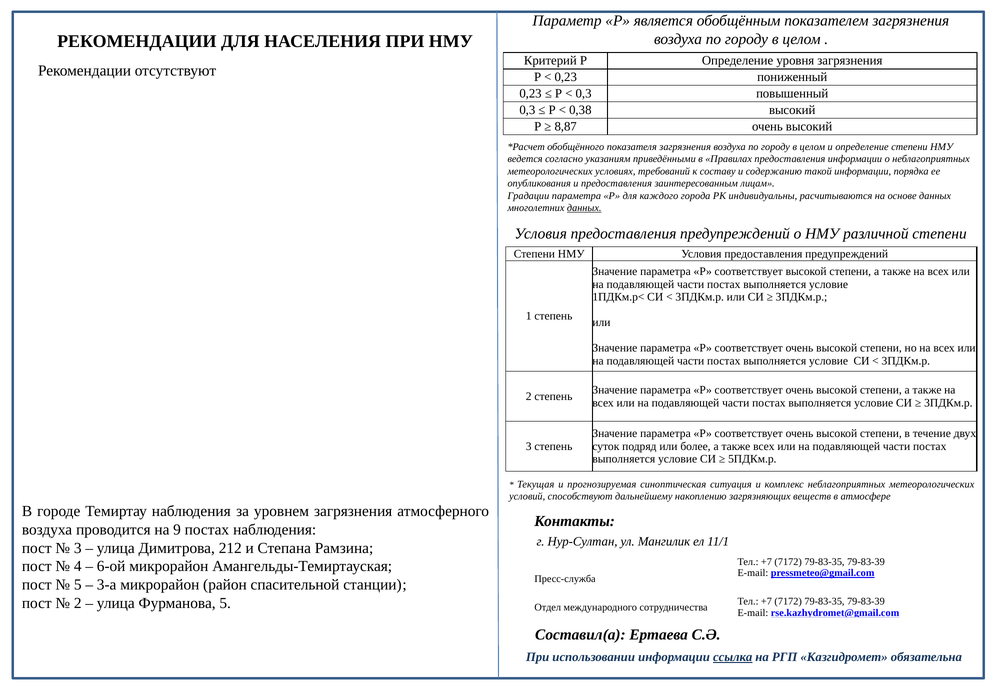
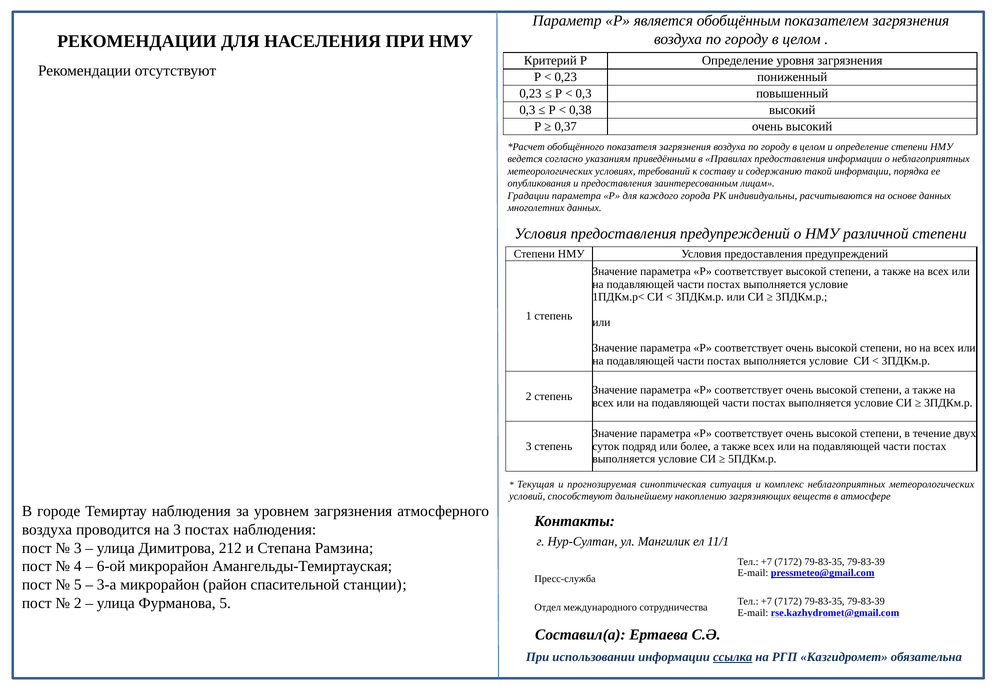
8,87: 8,87 -> 0,37
данных at (584, 208) underline: present -> none
на 9: 9 -> 3
